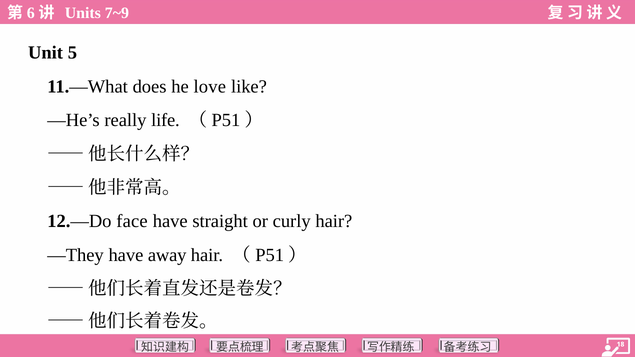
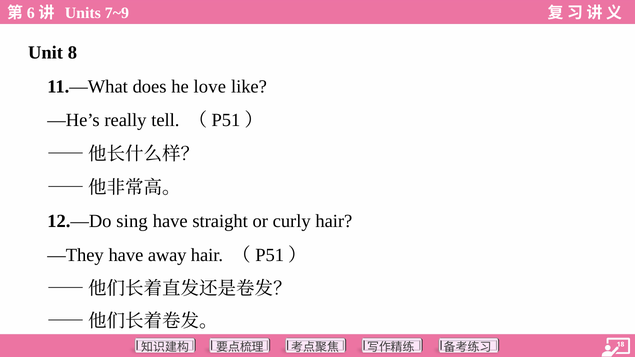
5: 5 -> 8
life: life -> tell
face: face -> sing
